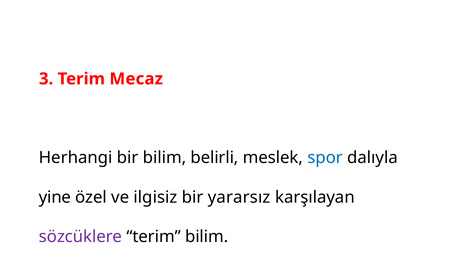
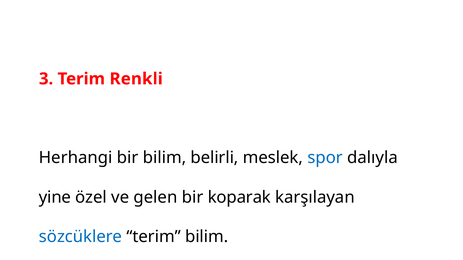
Mecaz: Mecaz -> Renkli
ilgisiz: ilgisiz -> gelen
yararsız: yararsız -> koparak
sözcüklere colour: purple -> blue
